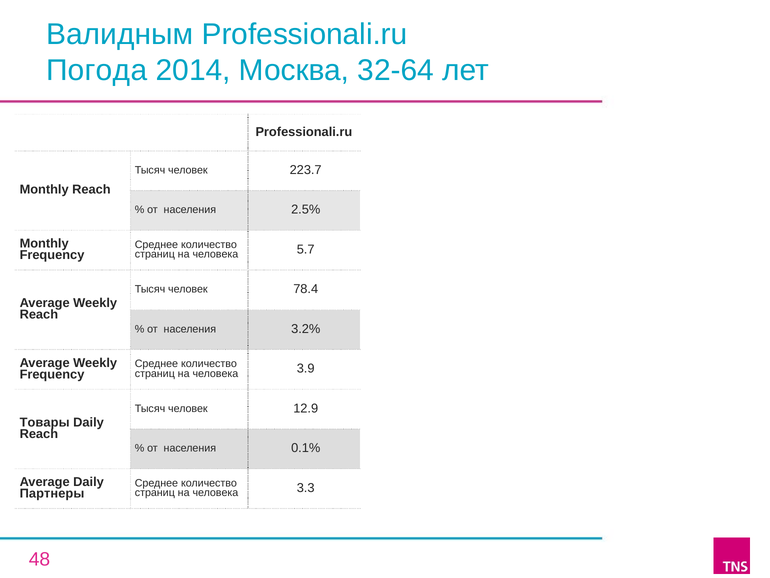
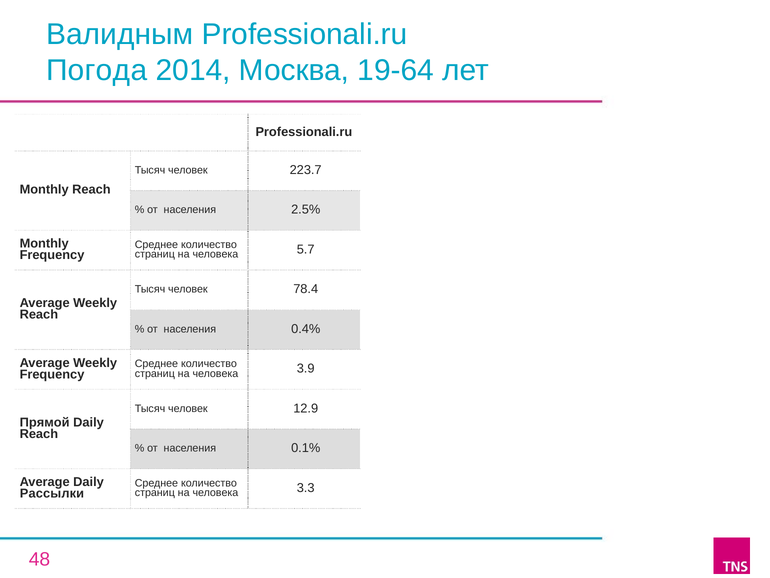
32-64: 32-64 -> 19-64
3.2%: 3.2% -> 0.4%
Товары: Товары -> Прямой
Партнеры: Партнеры -> Рассылки
